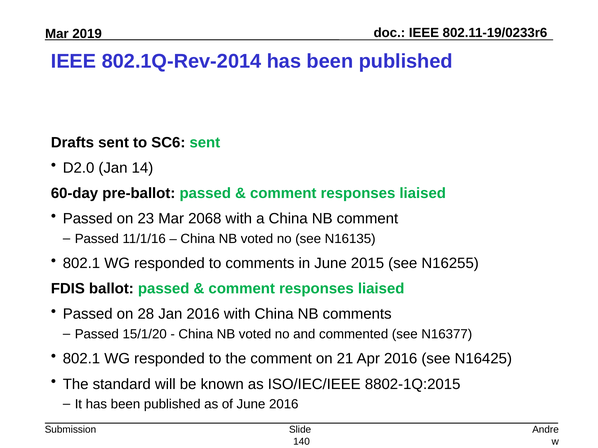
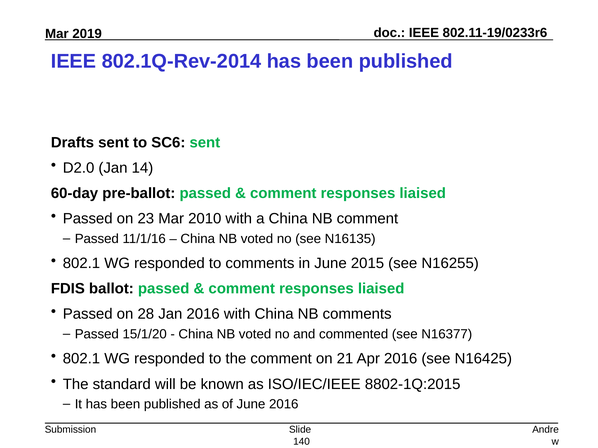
2068: 2068 -> 2010
